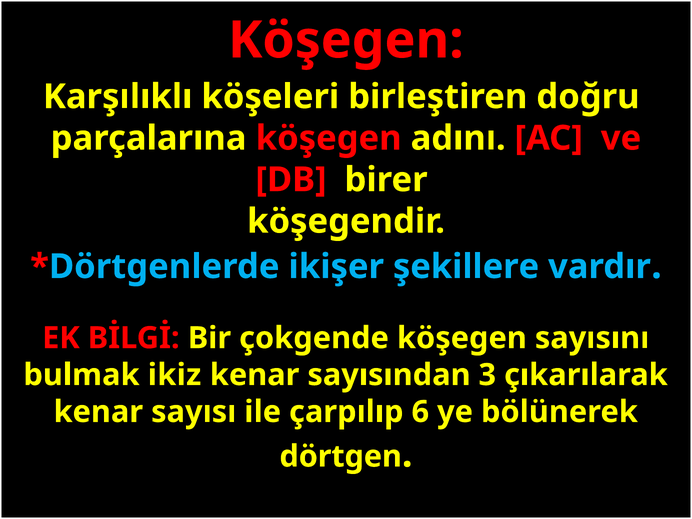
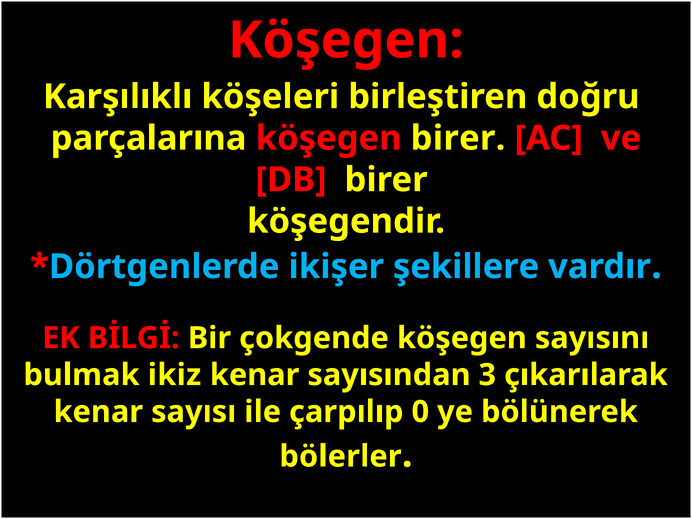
köşegen adını: adını -> birer
6: 6 -> 0
dörtgen: dörtgen -> bölerler
